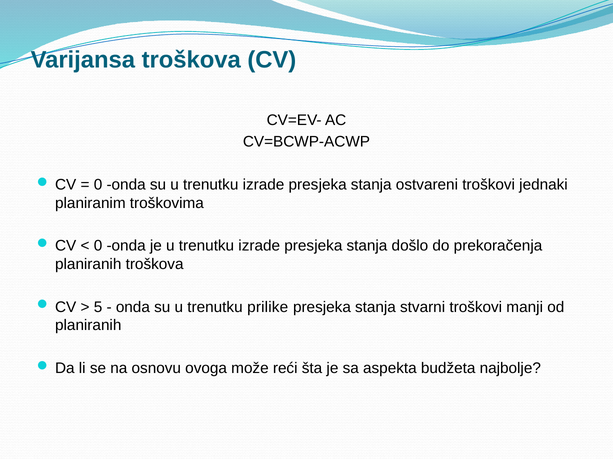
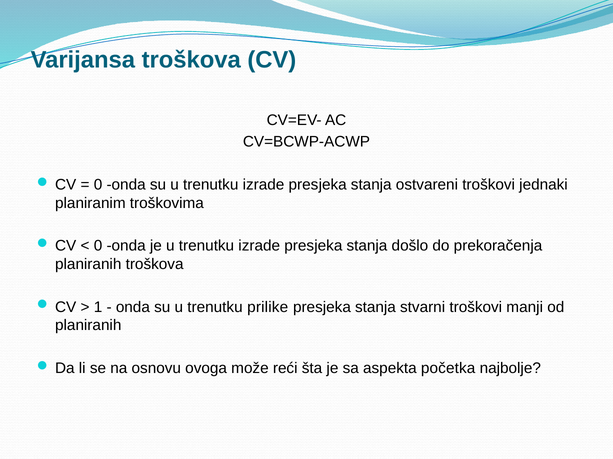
5: 5 -> 1
budžeta: budžeta -> početka
